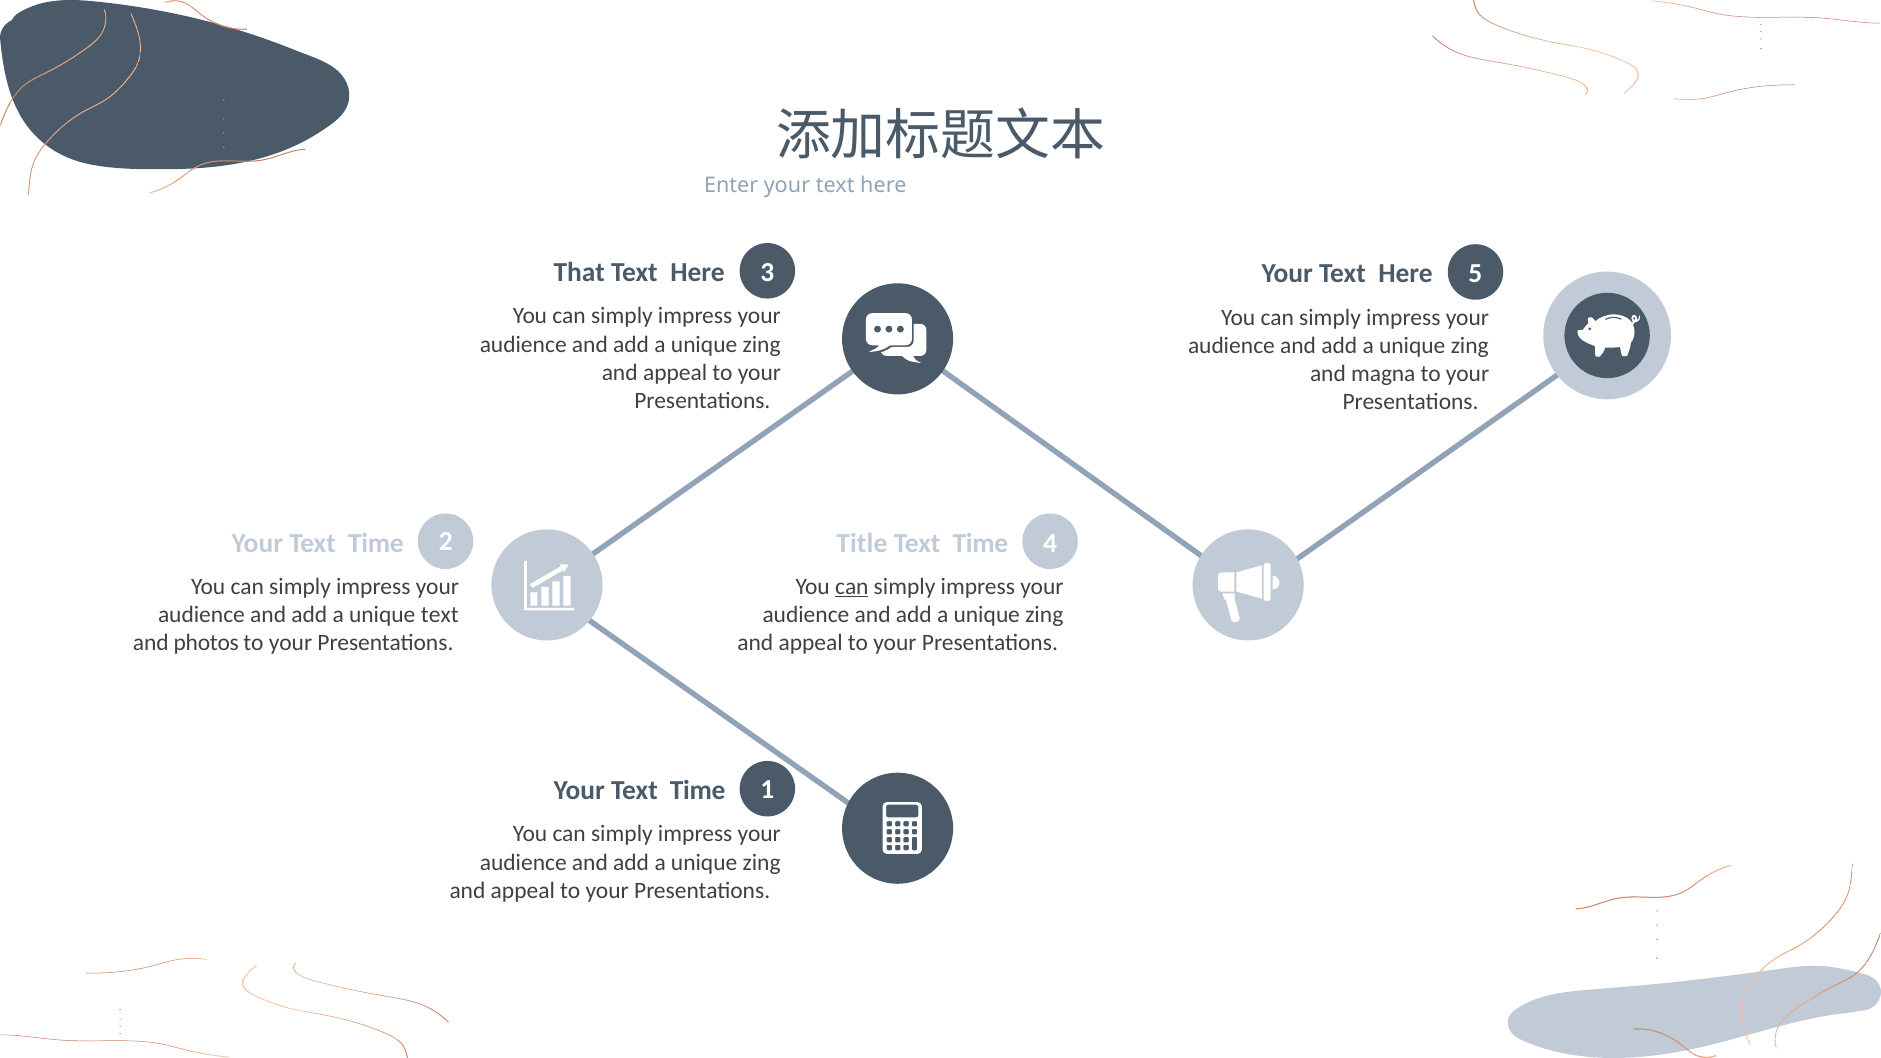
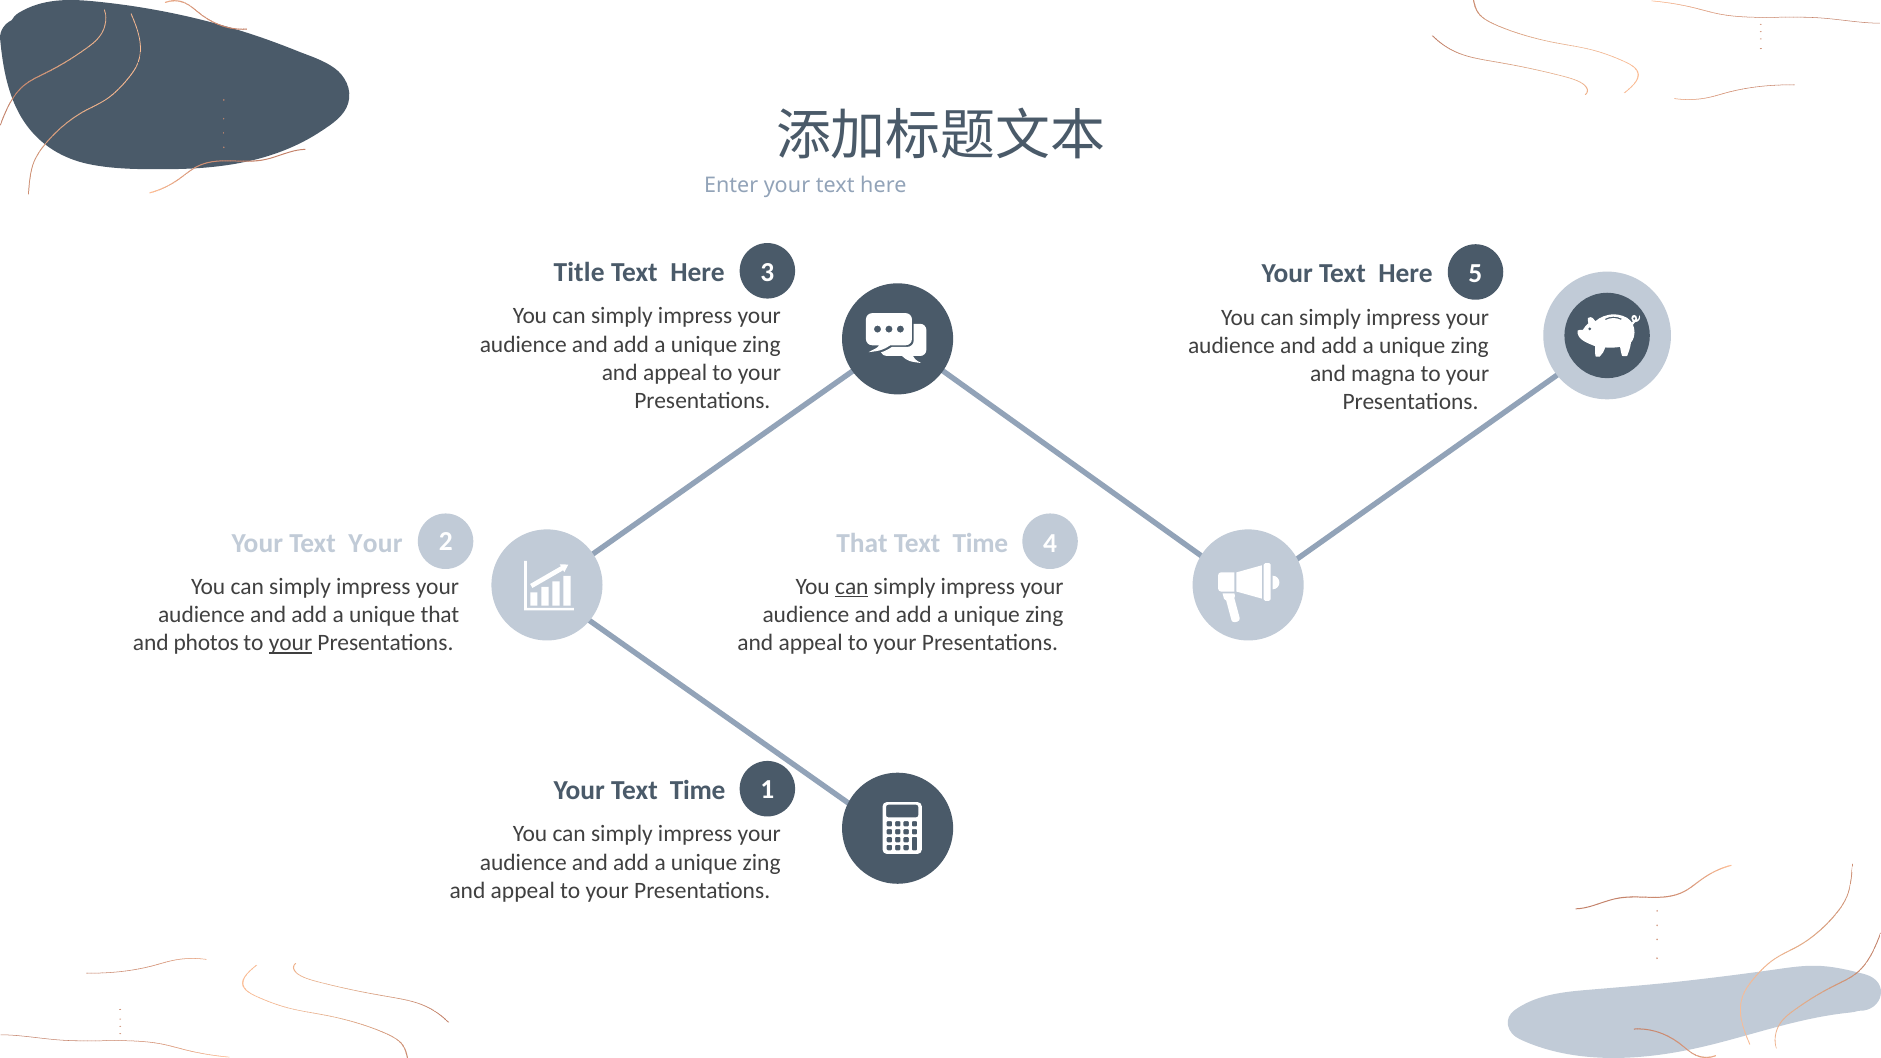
That: That -> Title
Time at (376, 543): Time -> Your
Title at (862, 543): Title -> That
unique text: text -> that
your at (291, 643) underline: none -> present
